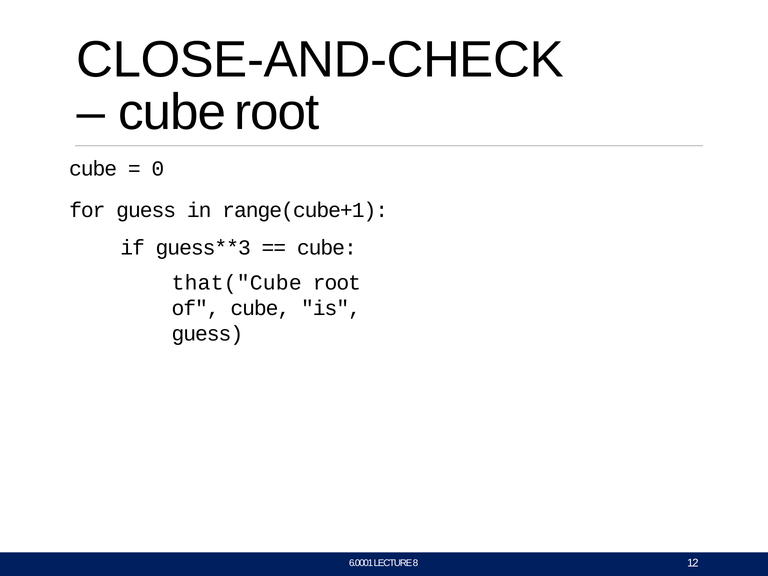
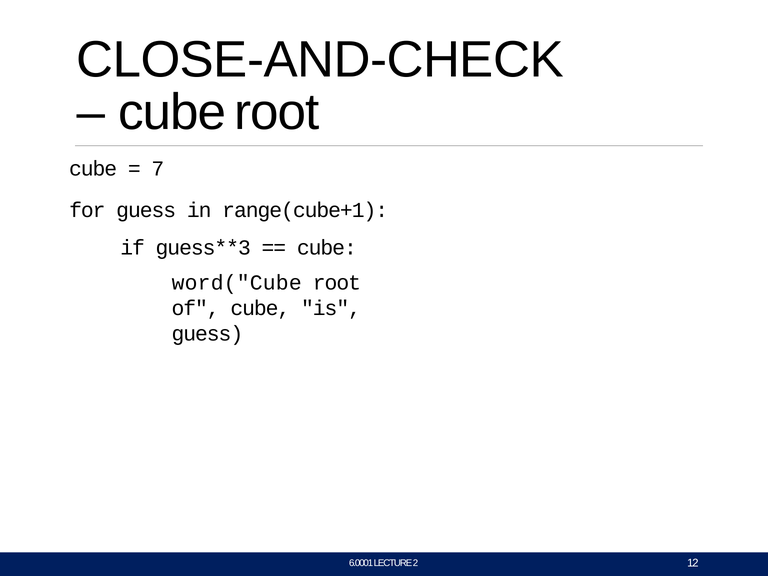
0: 0 -> 7
that("Cube: that("Cube -> word("Cube
8: 8 -> 2
